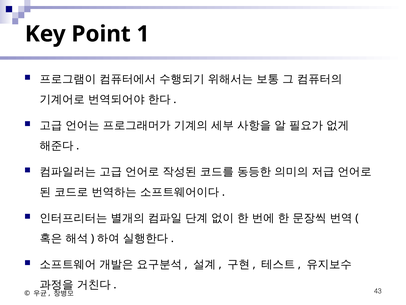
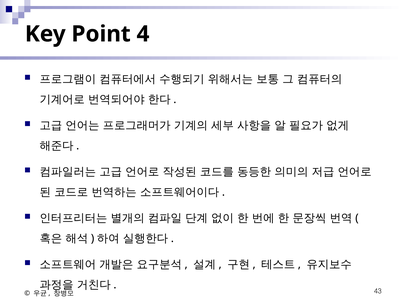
1: 1 -> 4
